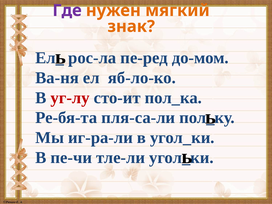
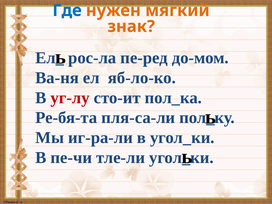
Где colour: purple -> blue
